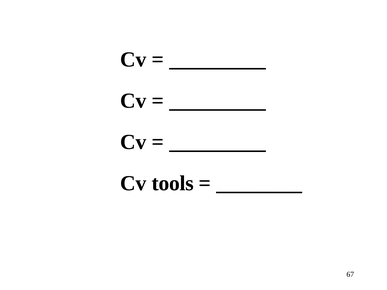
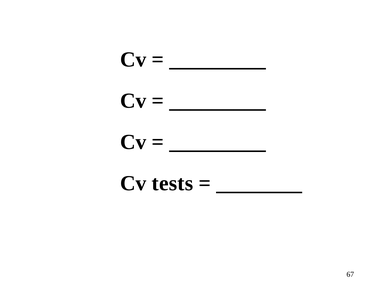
tools: tools -> tests
